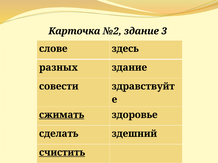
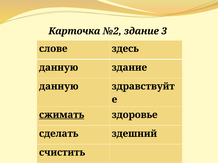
разных at (59, 68): разных -> данную
совести at (59, 87): совести -> данную
счистить underline: present -> none
